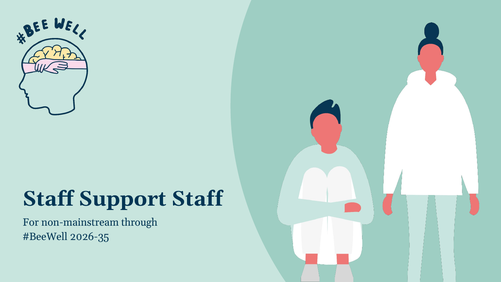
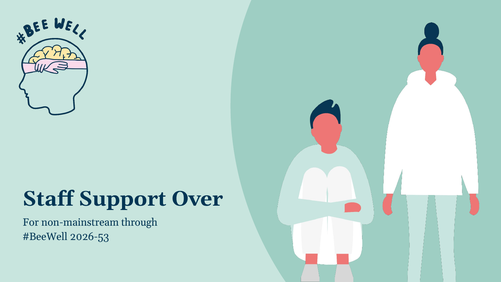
Support Staff: Staff -> Over
2026-35: 2026-35 -> 2026-53
